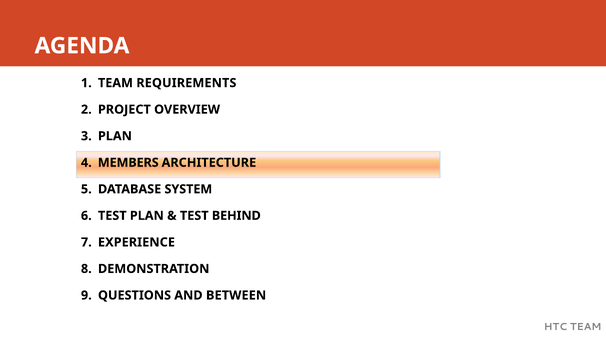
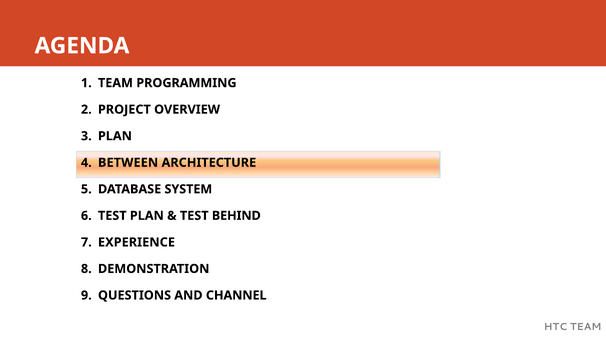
REQUIREMENTS: REQUIREMENTS -> PROGRAMMING
MEMBERS: MEMBERS -> BETWEEN
BETWEEN: BETWEEN -> CHANNEL
